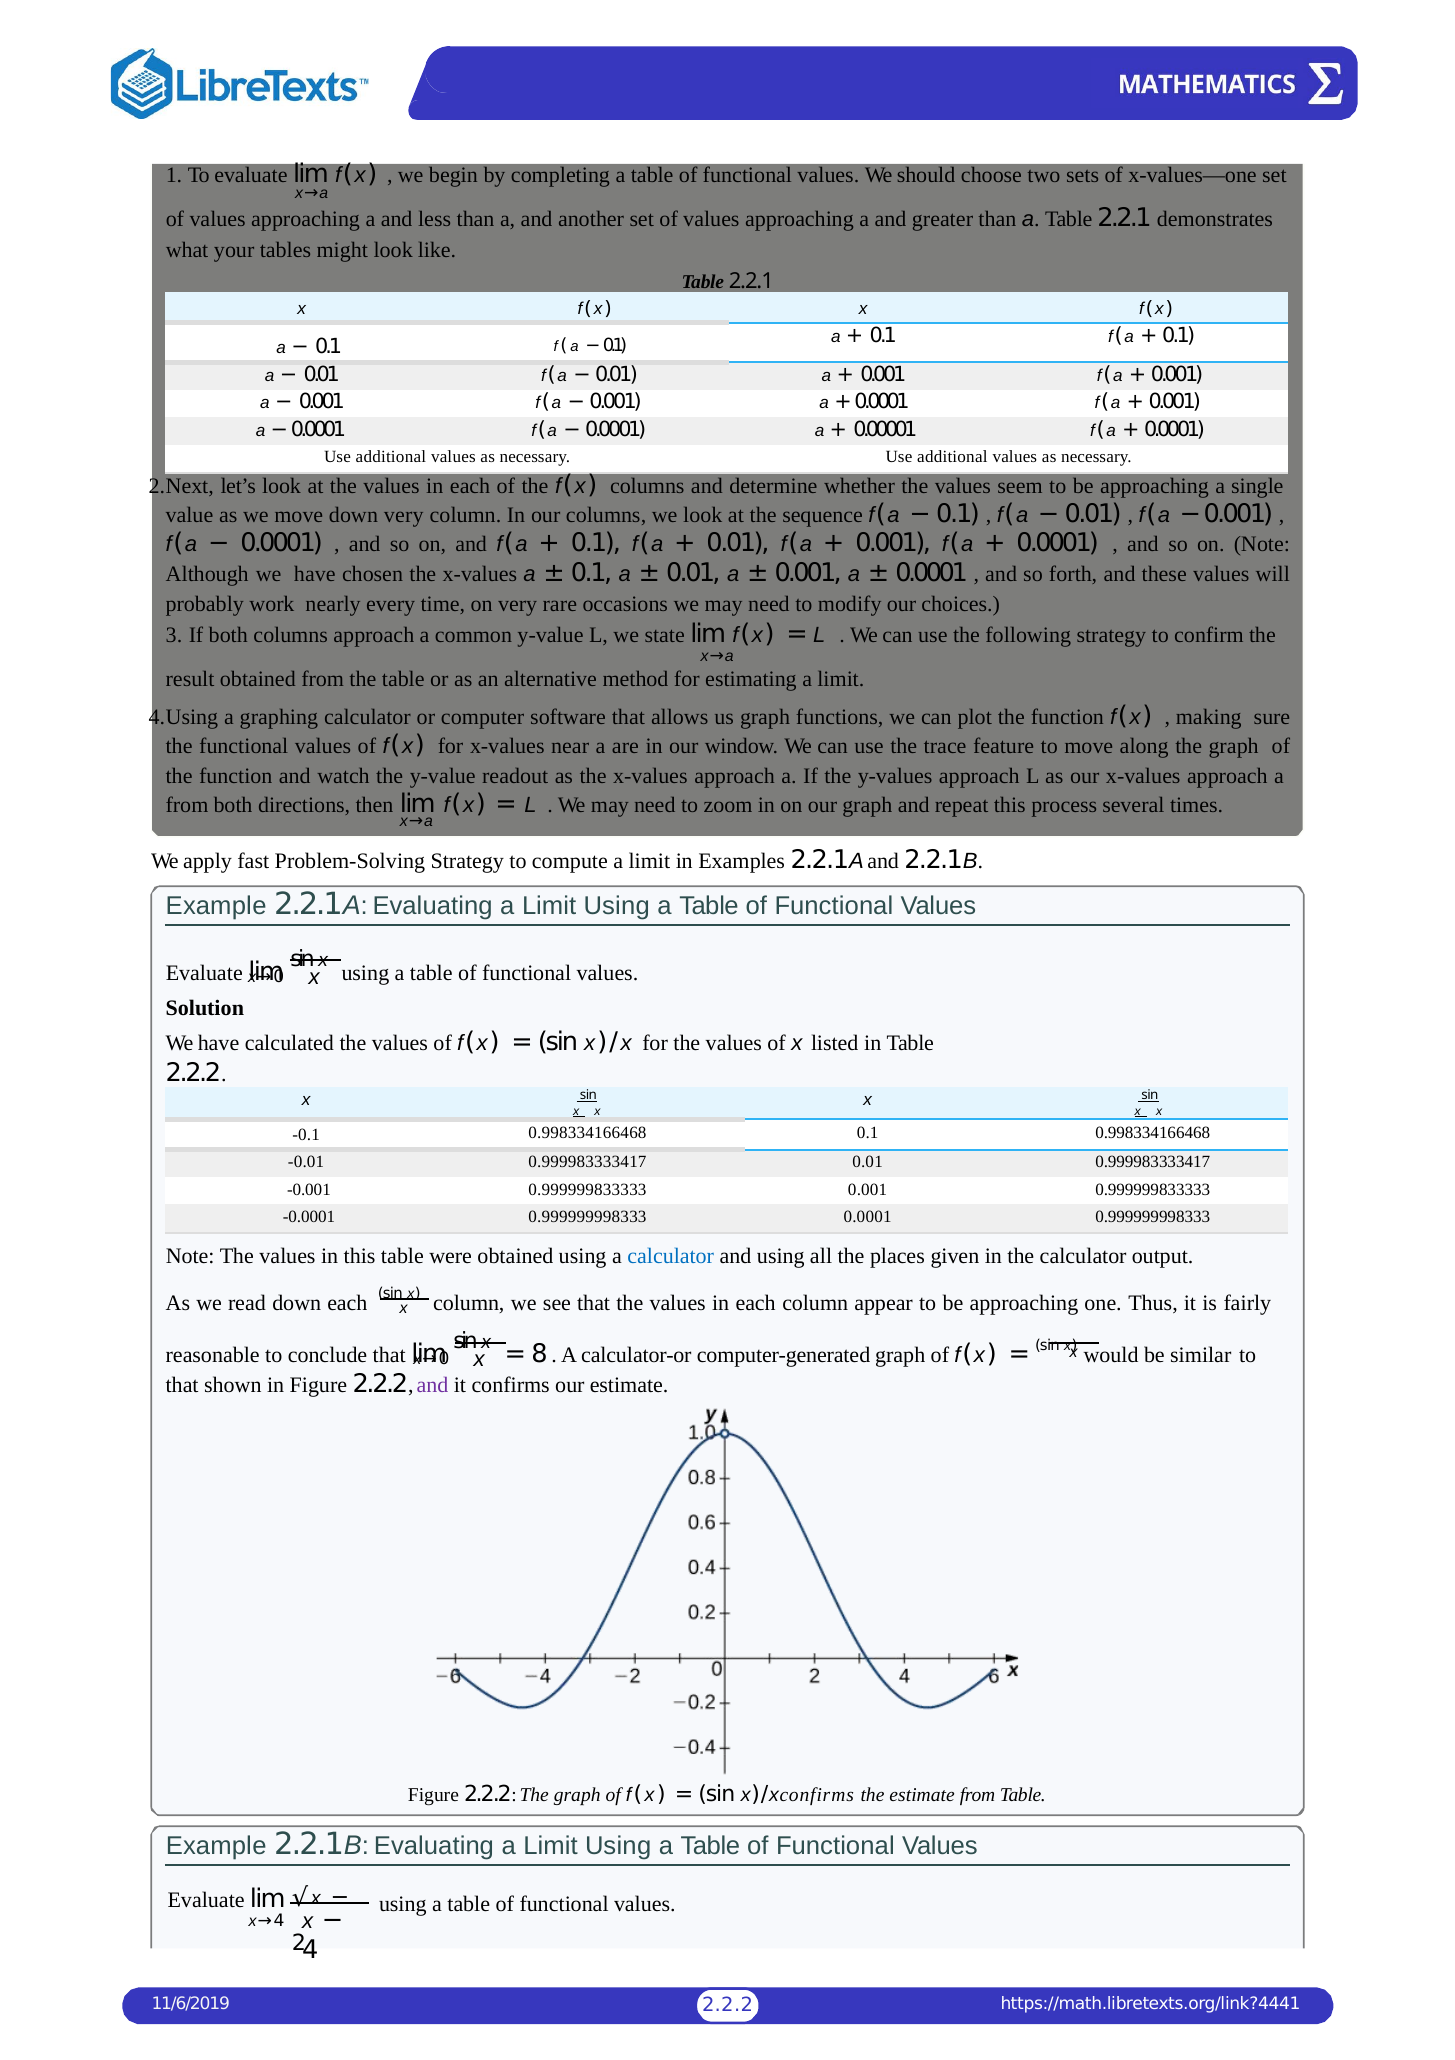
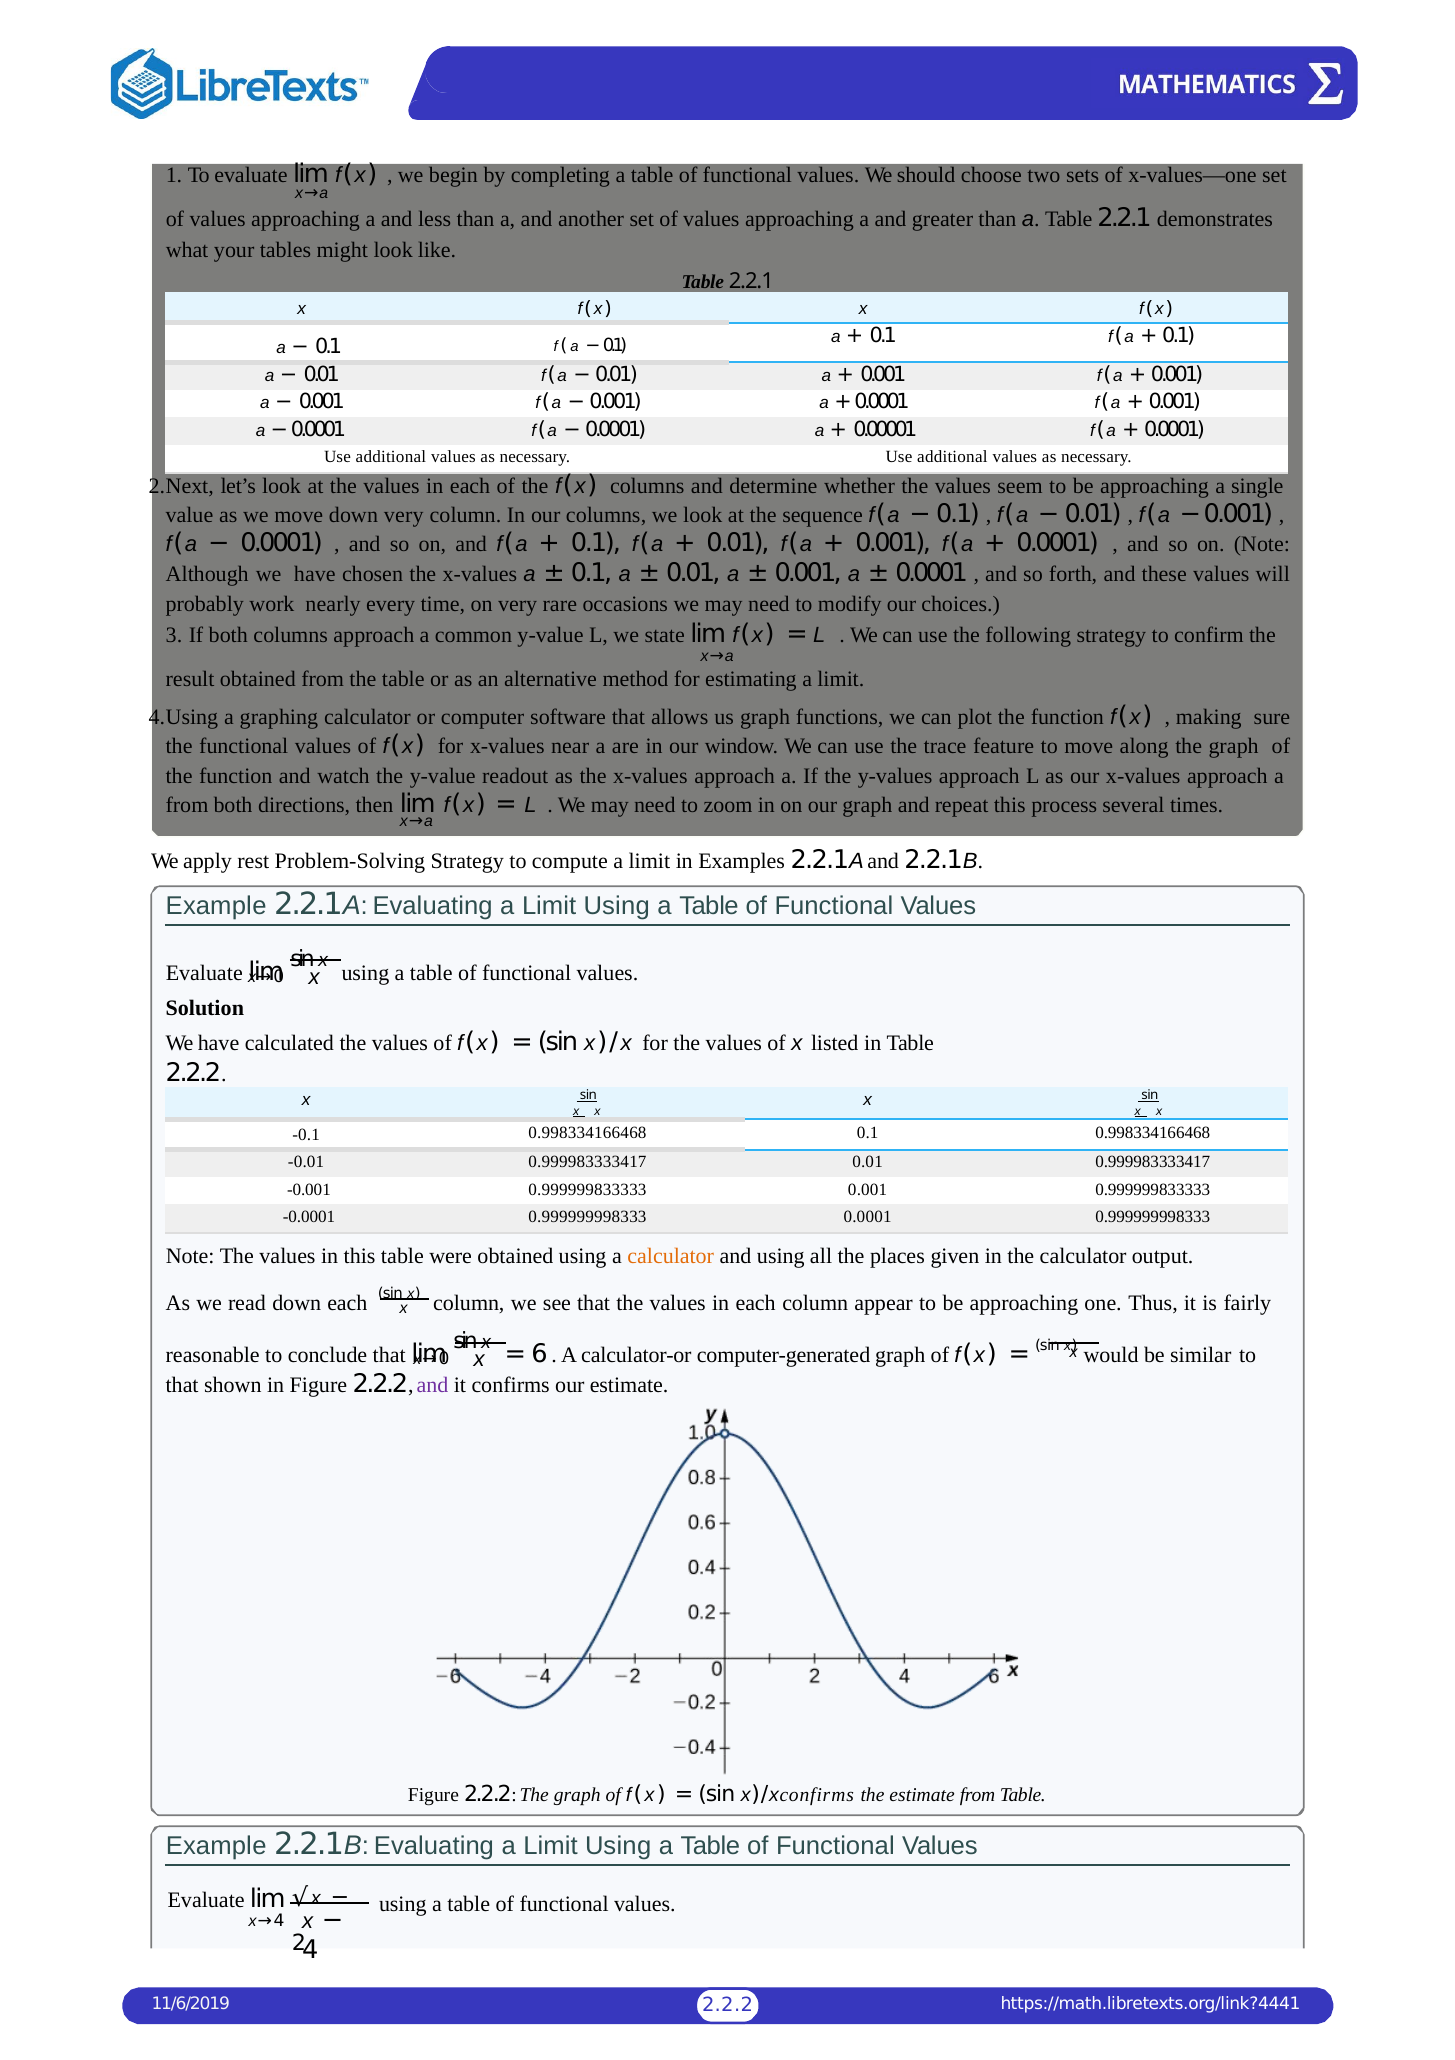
fast: fast -> rest
calculator at (671, 1256) colour: blue -> orange
8: 8 -> 6
